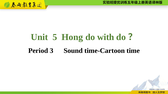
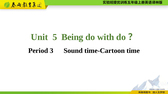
Hong: Hong -> Being
